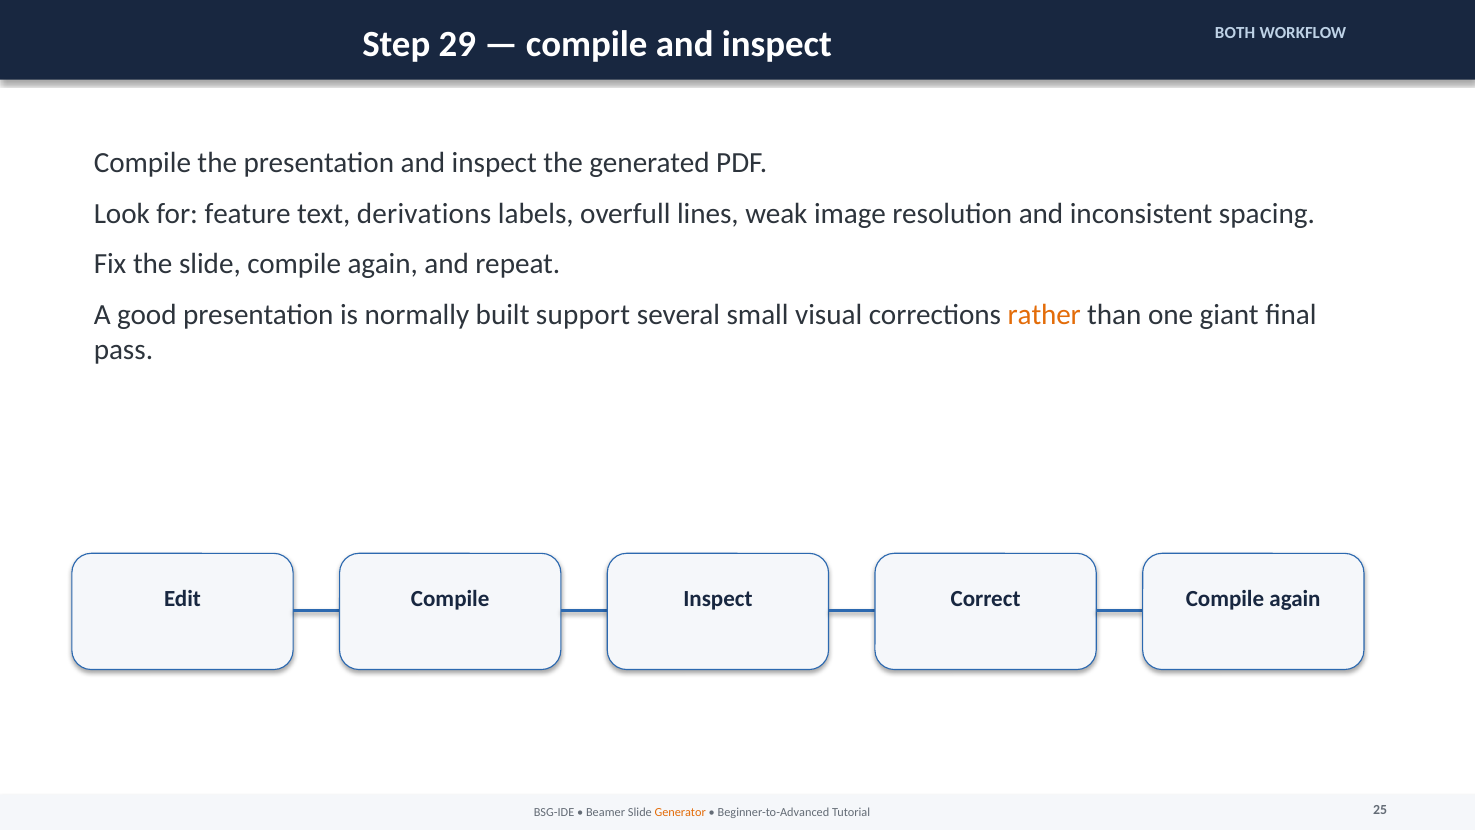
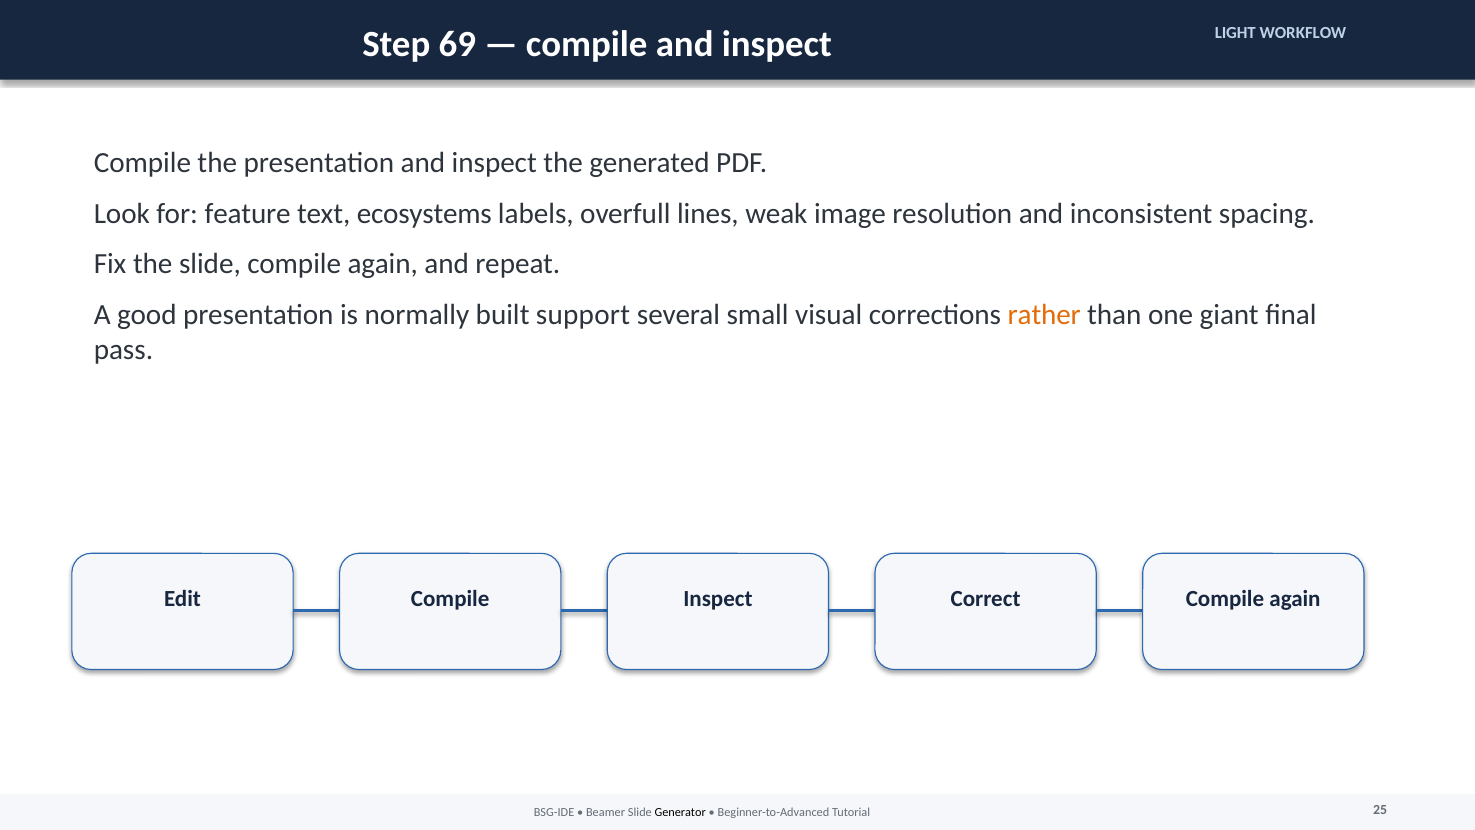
29: 29 -> 69
BOTH: BOTH -> LIGHT
derivations: derivations -> ecosystems
Generator colour: orange -> black
